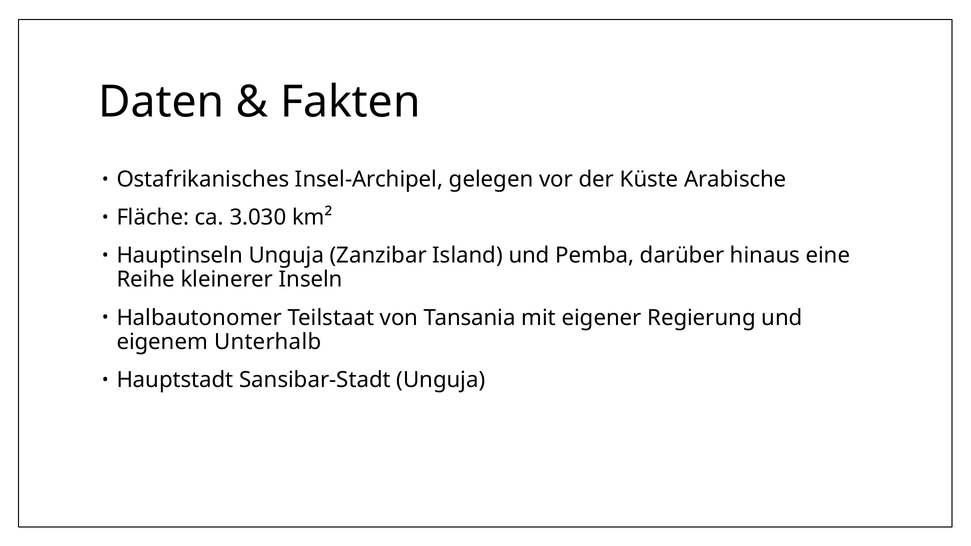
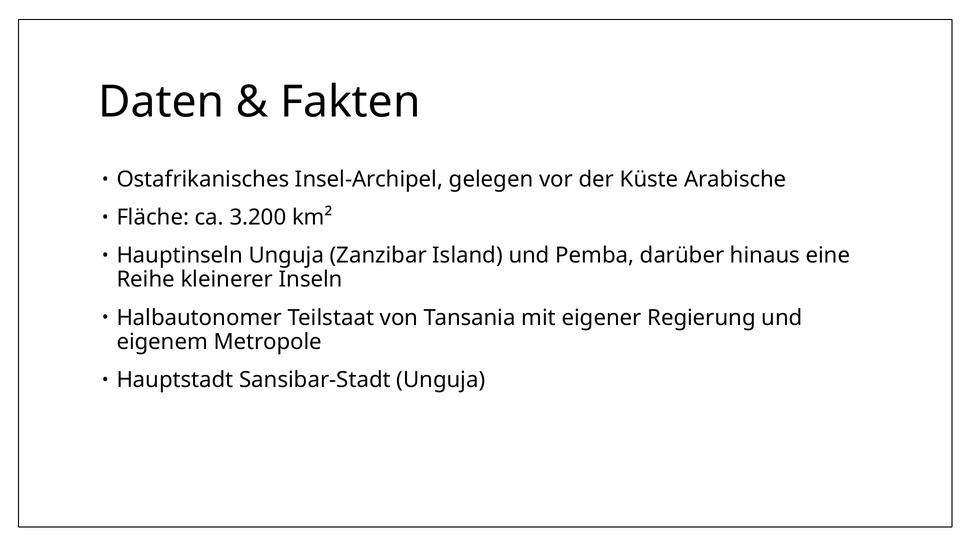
3.030: 3.030 -> 3.200
Unterhalb: Unterhalb -> Metropole
